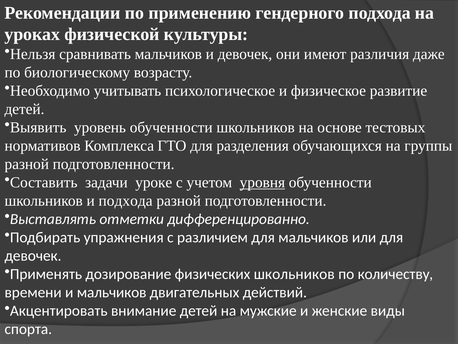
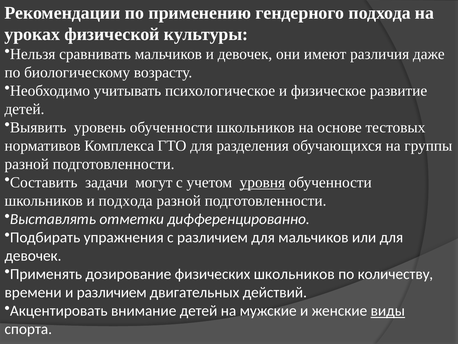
уроке: уроке -> могут
и мальчиков: мальчиков -> различием
виды underline: none -> present
